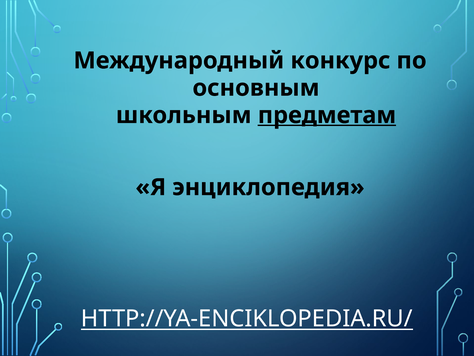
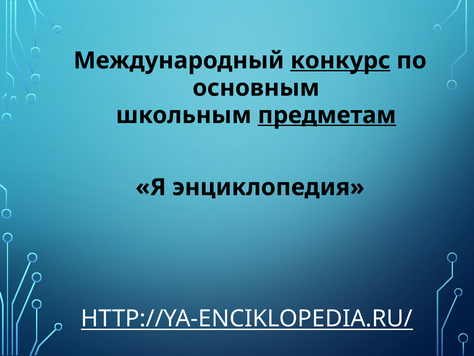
конкурс underline: none -> present
